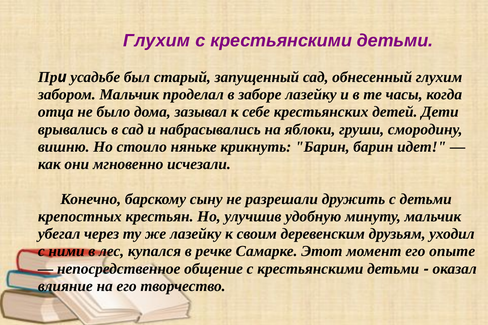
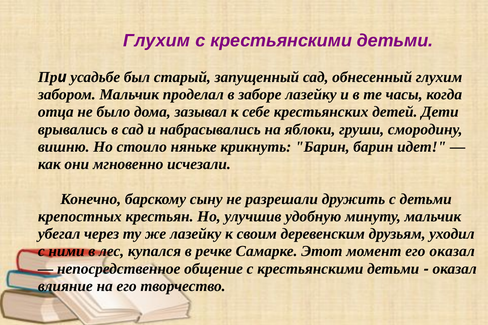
его опыте: опыте -> оказал
